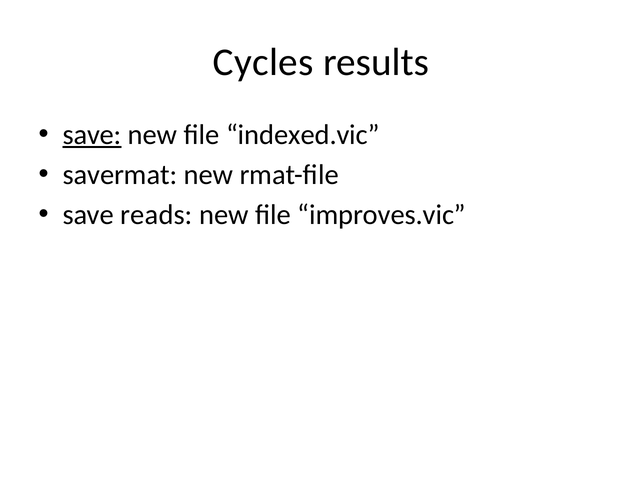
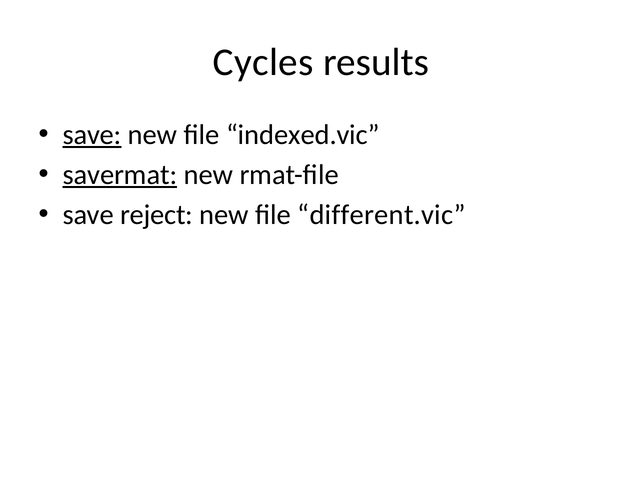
savermat underline: none -> present
reads: reads -> reject
improves.vic: improves.vic -> different.vic
